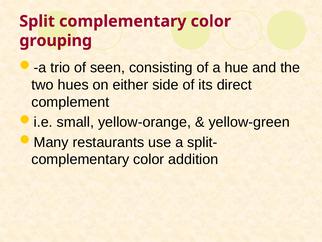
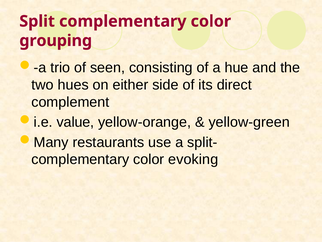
small: small -> value
addition: addition -> evoking
